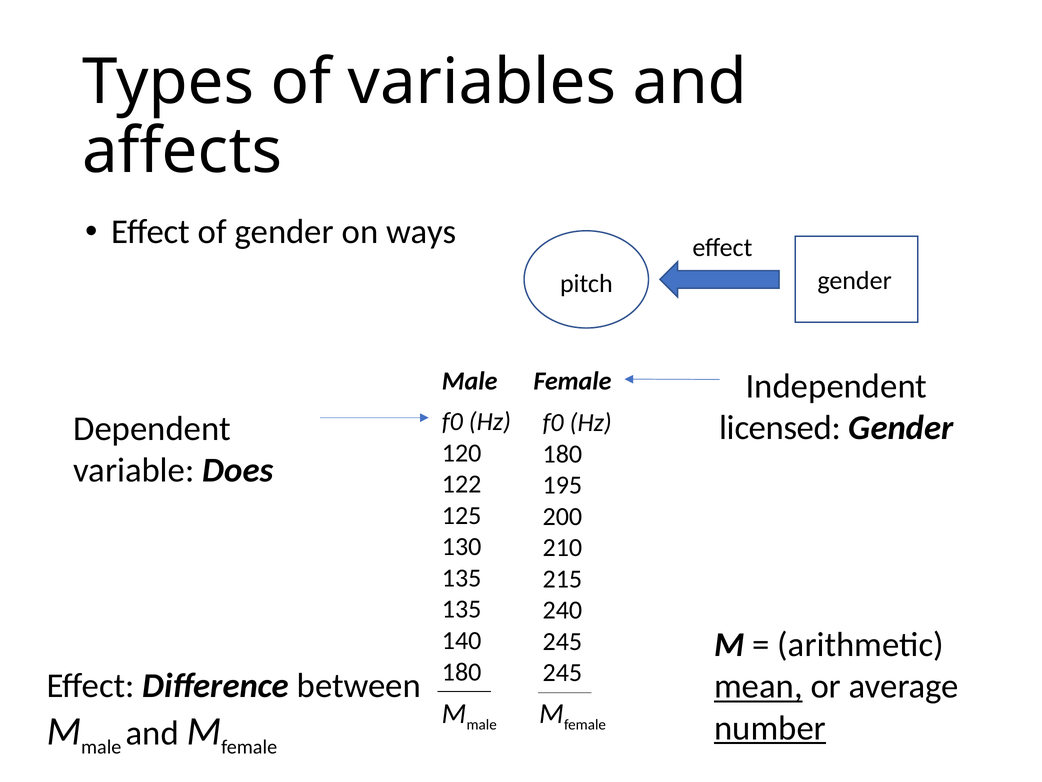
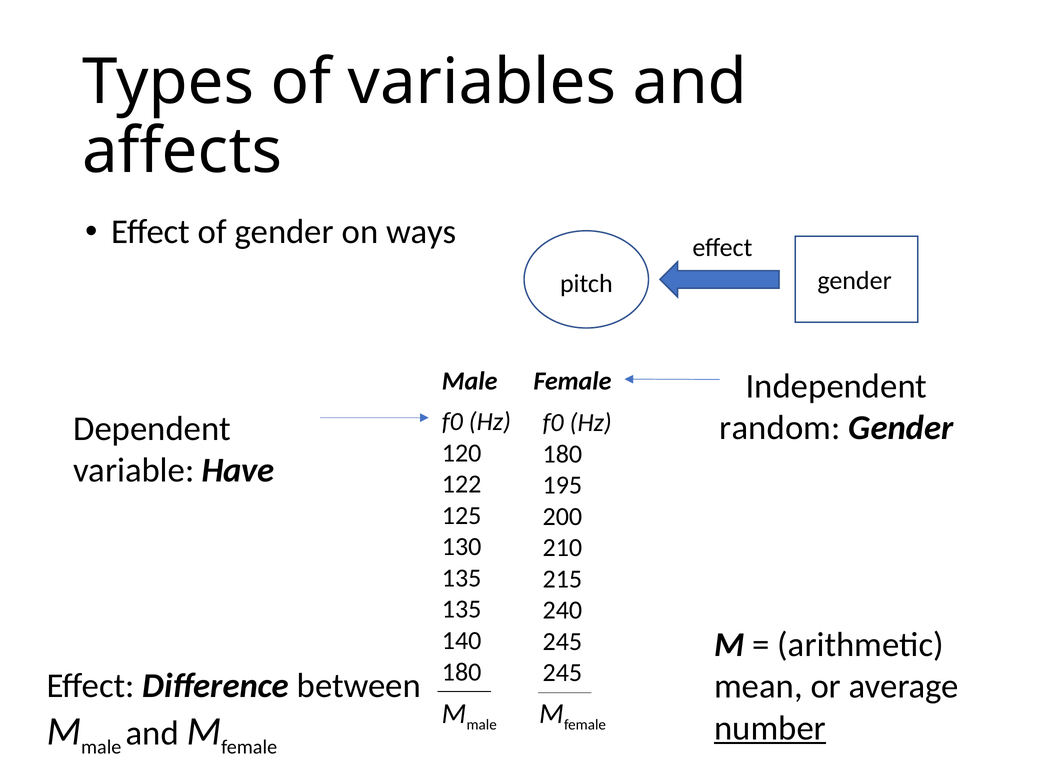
licensed: licensed -> random
Does: Does -> Have
mean underline: present -> none
